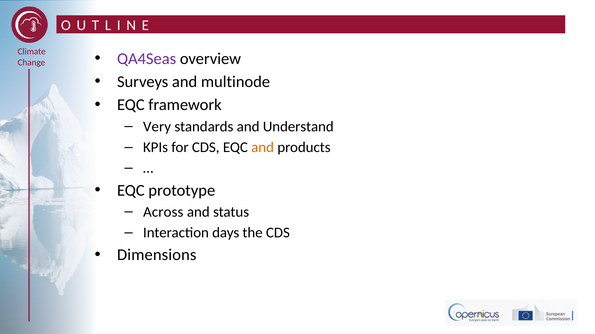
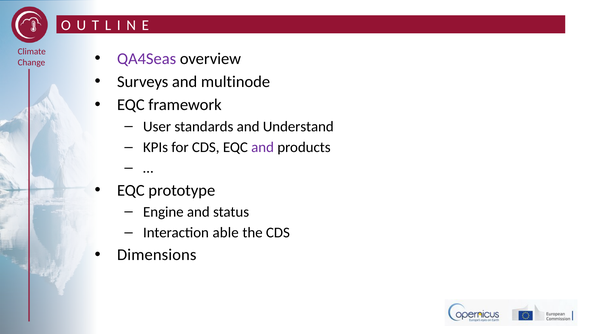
Very: Very -> User
and at (263, 148) colour: orange -> purple
Across: Across -> Engine
days: days -> able
